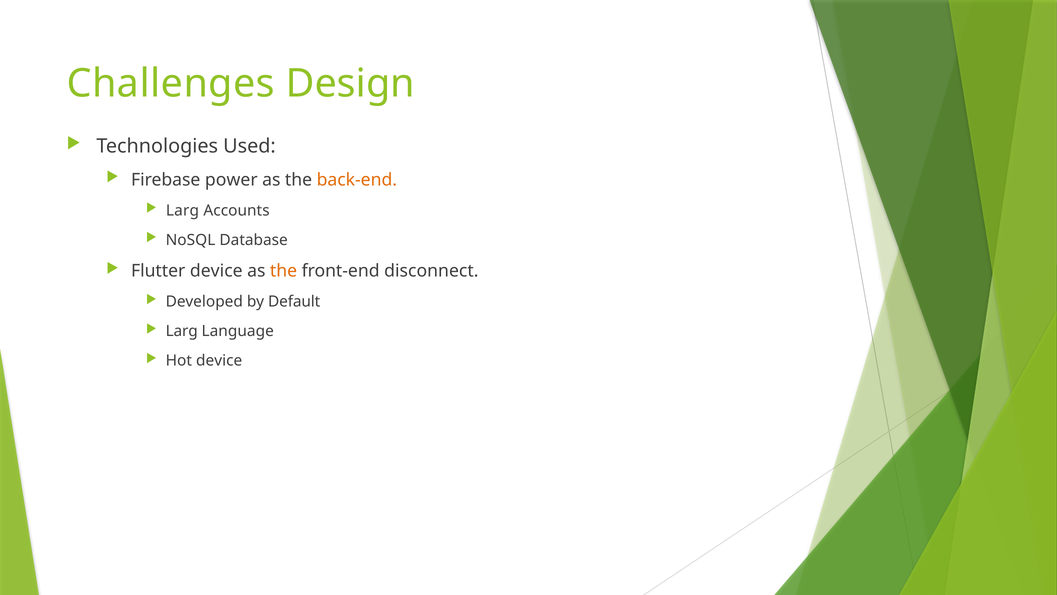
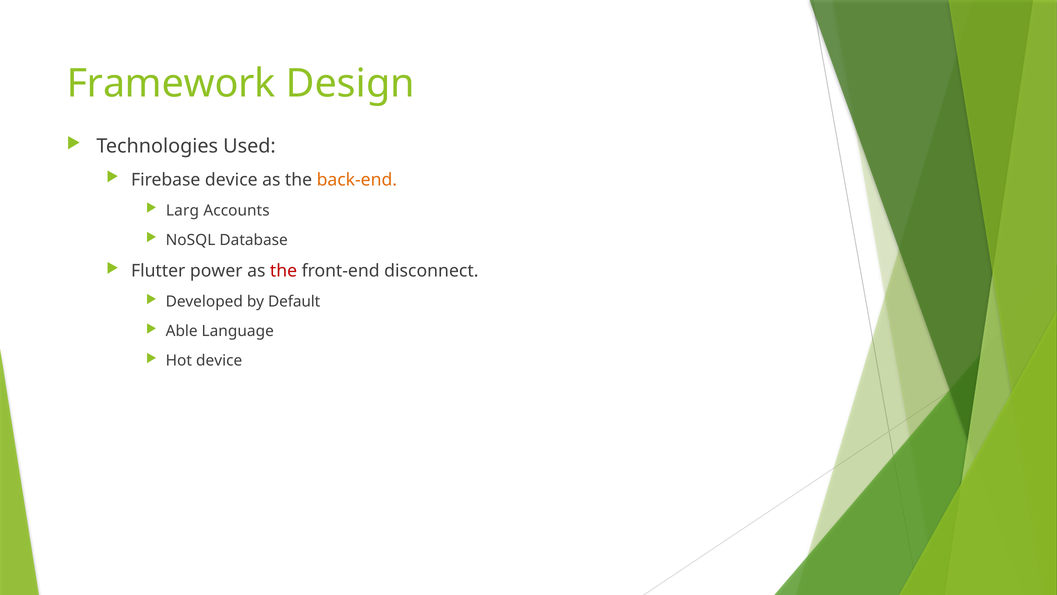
Challenges: Challenges -> Framework
Firebase power: power -> device
Flutter device: device -> power
the at (284, 271) colour: orange -> red
Larg at (182, 331): Larg -> Able
